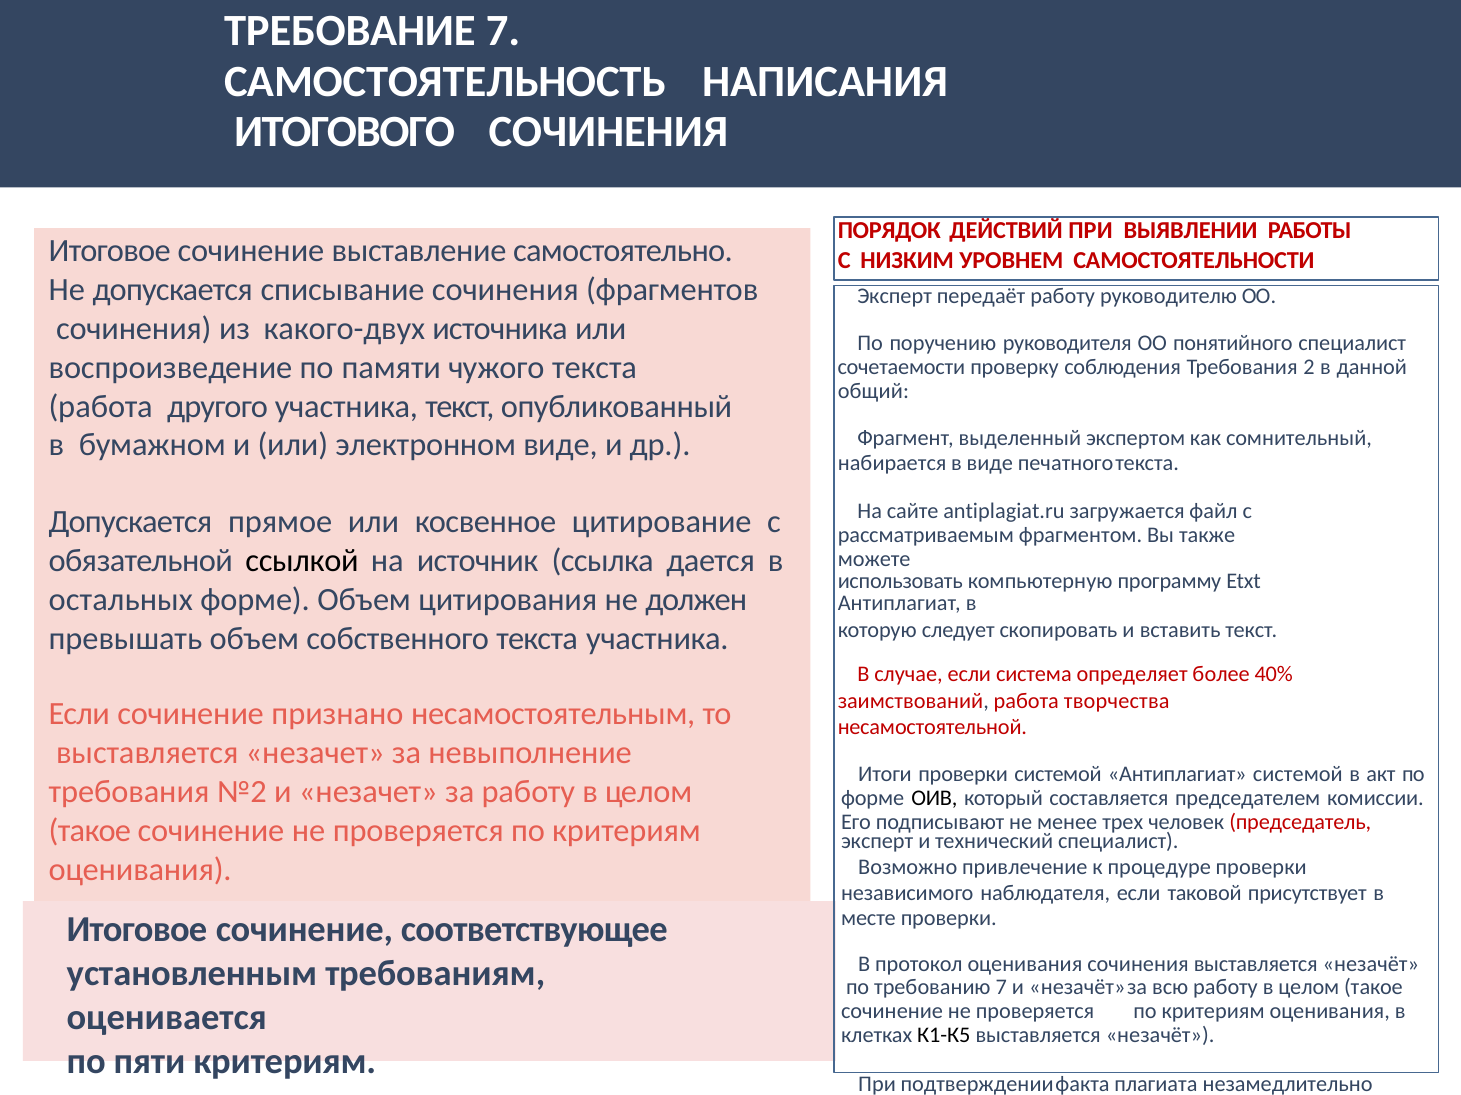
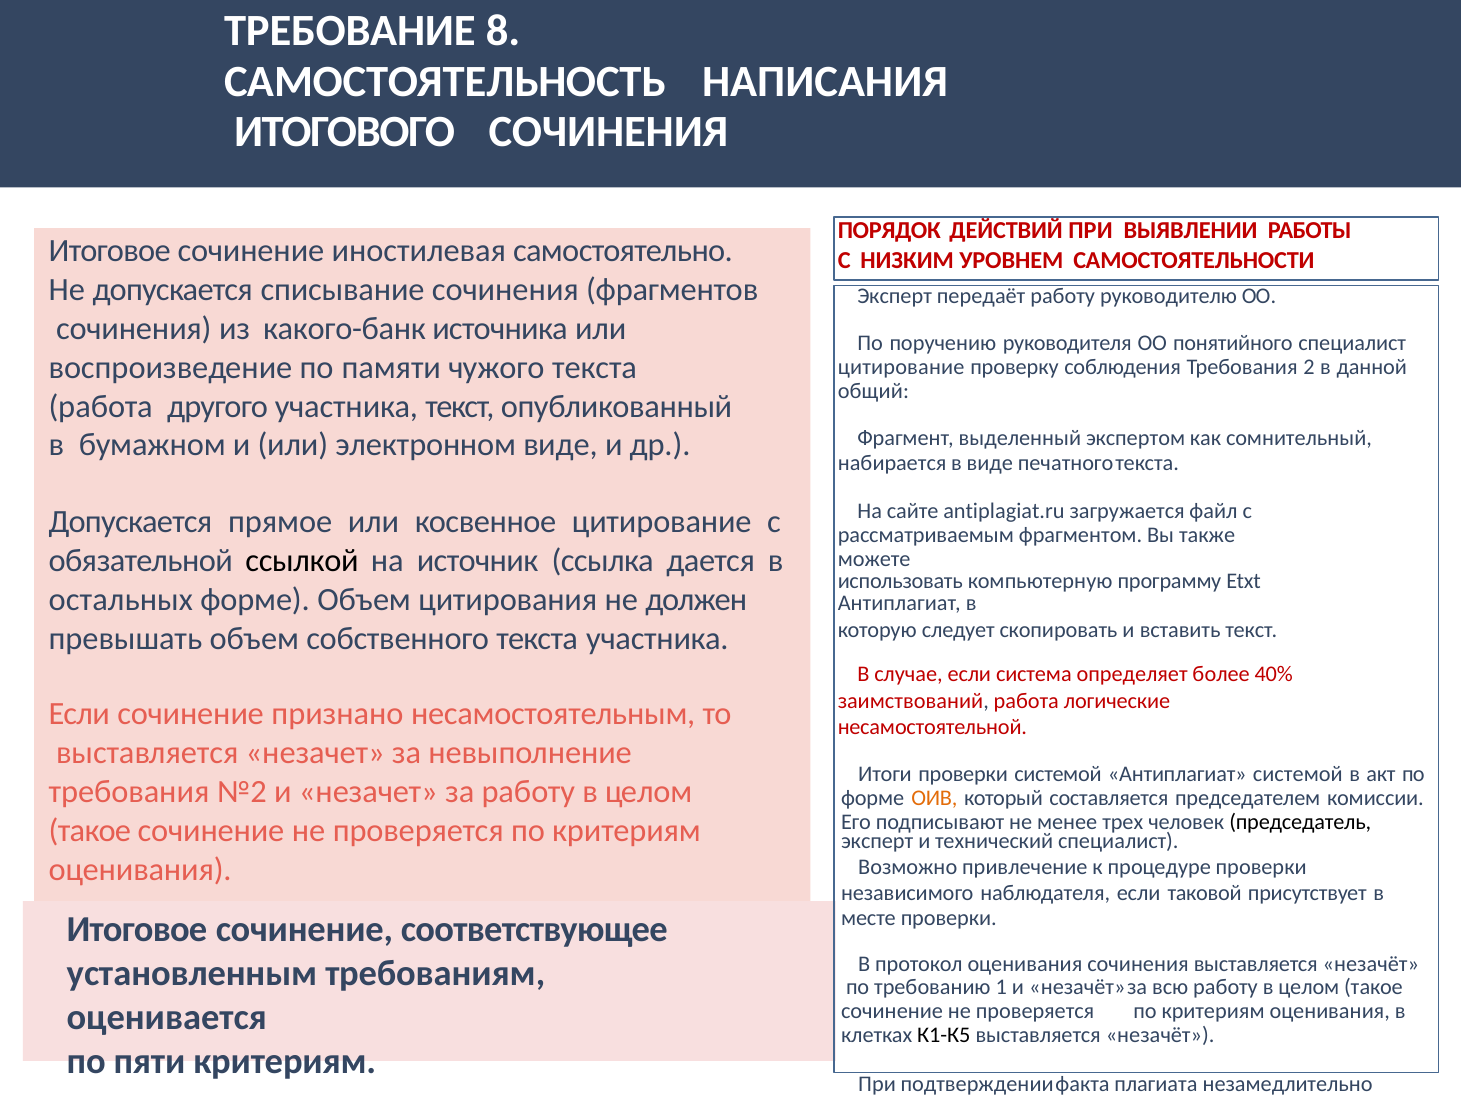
ТРЕБОВАНИЕ 7: 7 -> 8
выставление: выставление -> иностилевая
какого-двух: какого-двух -> какого-банк
сочетаемости at (901, 367): сочетаемости -> цитирование
творчества: творчества -> логические
ОИВ colour: black -> orange
председатель colour: red -> black
требованию 7: 7 -> 1
